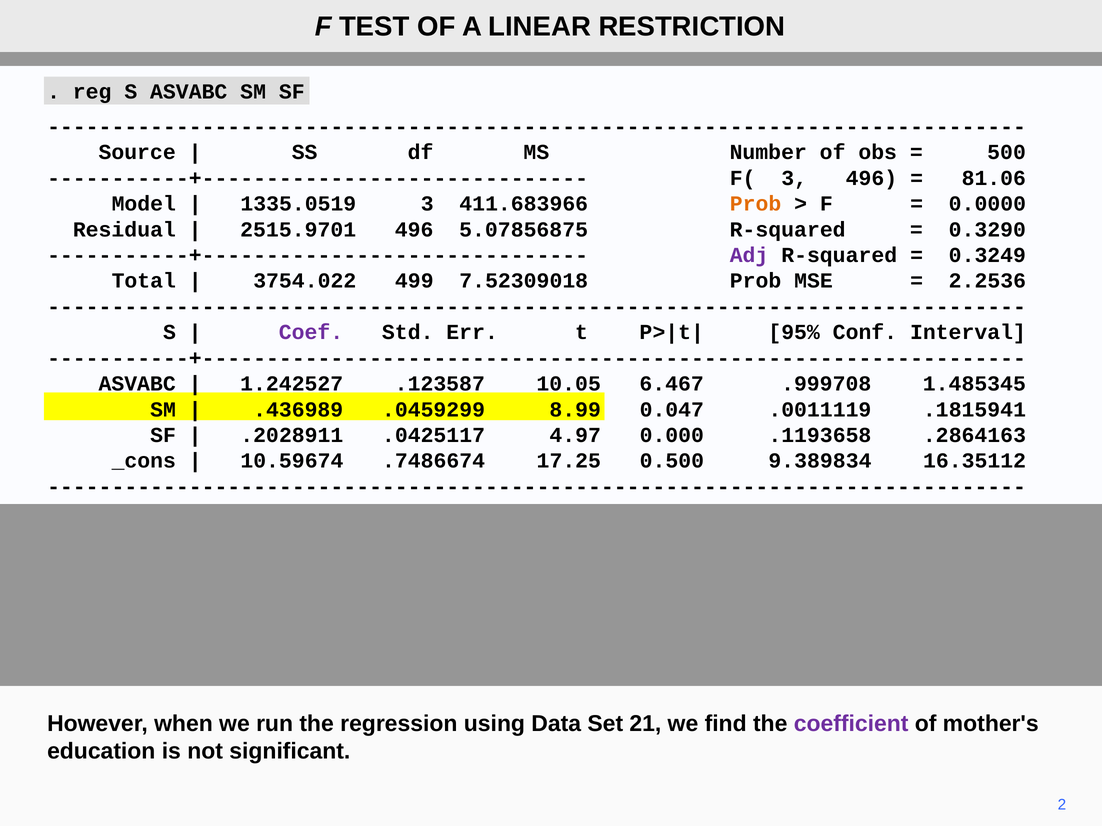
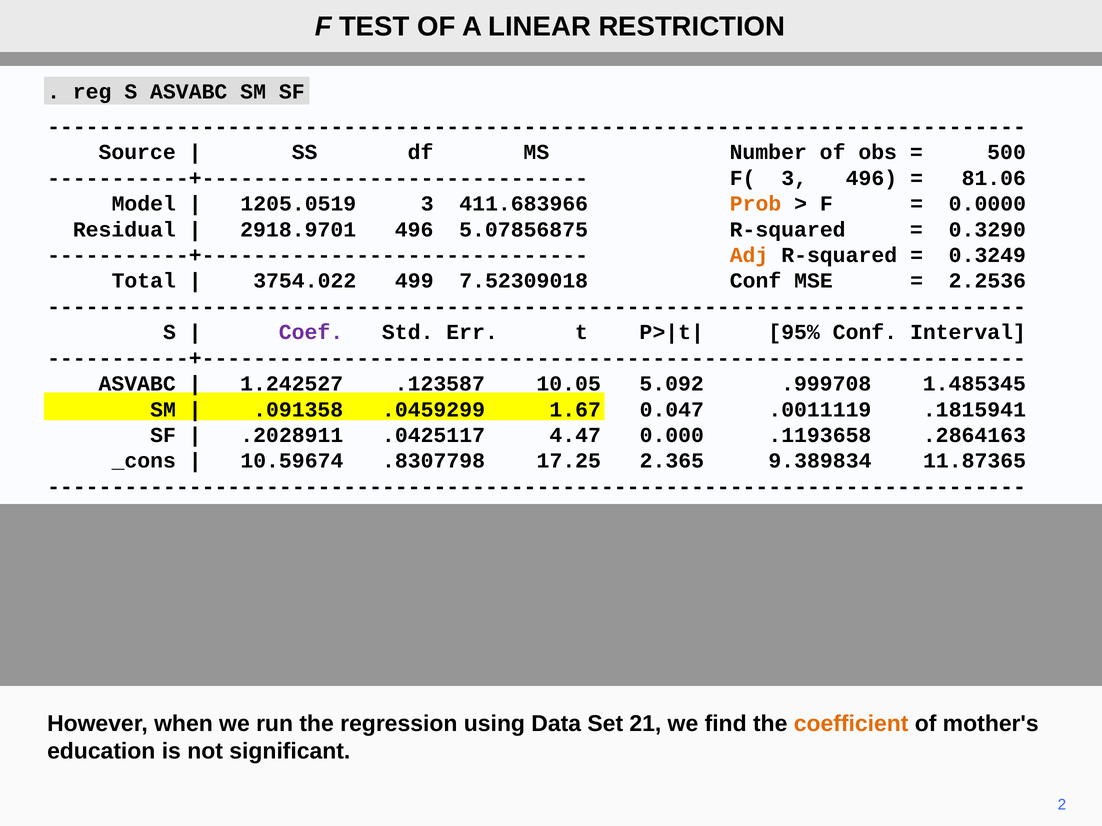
1335.0519: 1335.0519 -> 1205.0519
2515.9701: 2515.9701 -> 2918.9701
Adj colour: purple -> orange
7.52309018 Prob: Prob -> Conf
6.467: 6.467 -> 5.092
.436989: .436989 -> .091358
8.99: 8.99 -> 1.67
4.97: 4.97 -> 4.47
.7486674: .7486674 -> .8307798
0.500: 0.500 -> 2.365
16.35112: 16.35112 -> 11.87365
coefficient colour: purple -> orange
